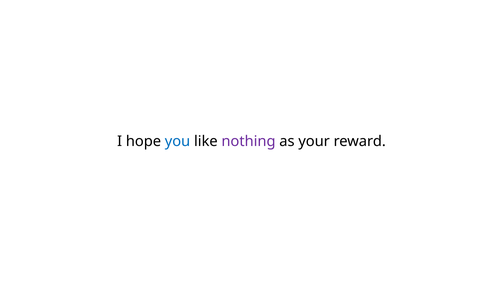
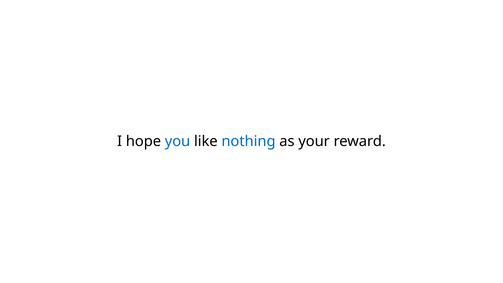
nothing colour: purple -> blue
